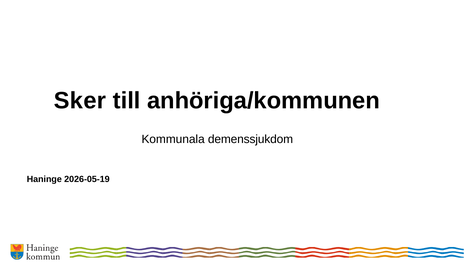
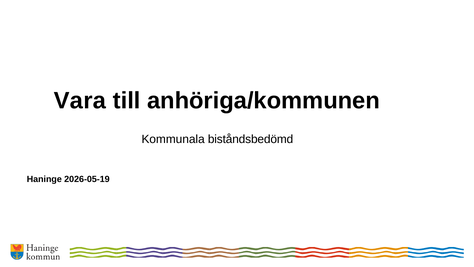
Sker: Sker -> Vara
demenssjukdom: demenssjukdom -> biståndsbedömd
